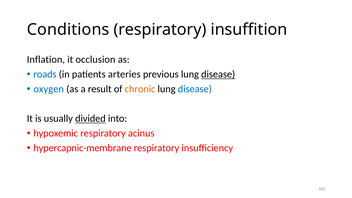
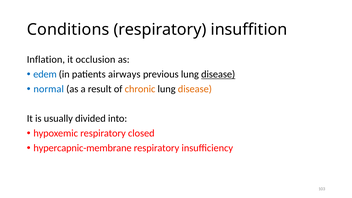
roads: roads -> edem
arteries: arteries -> airways
oxygen: oxygen -> normal
disease at (195, 89) colour: blue -> orange
divided underline: present -> none
acinus: acinus -> closed
